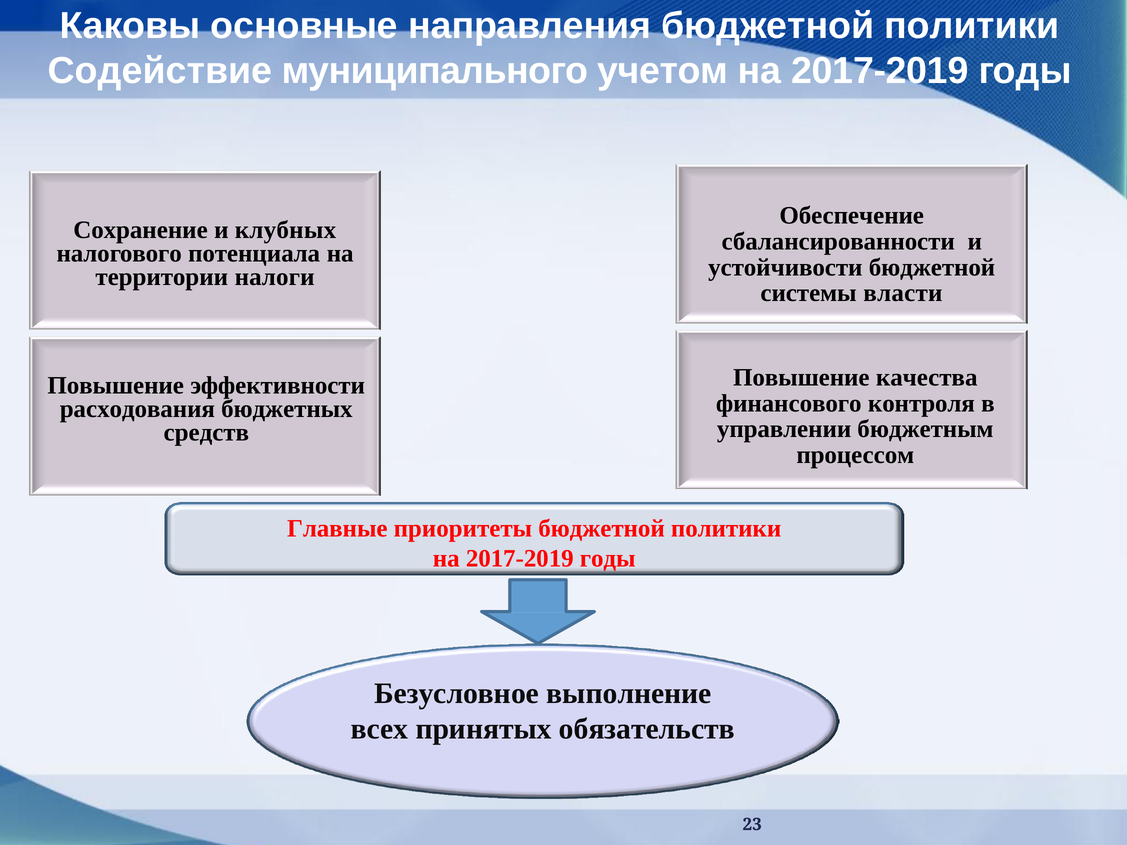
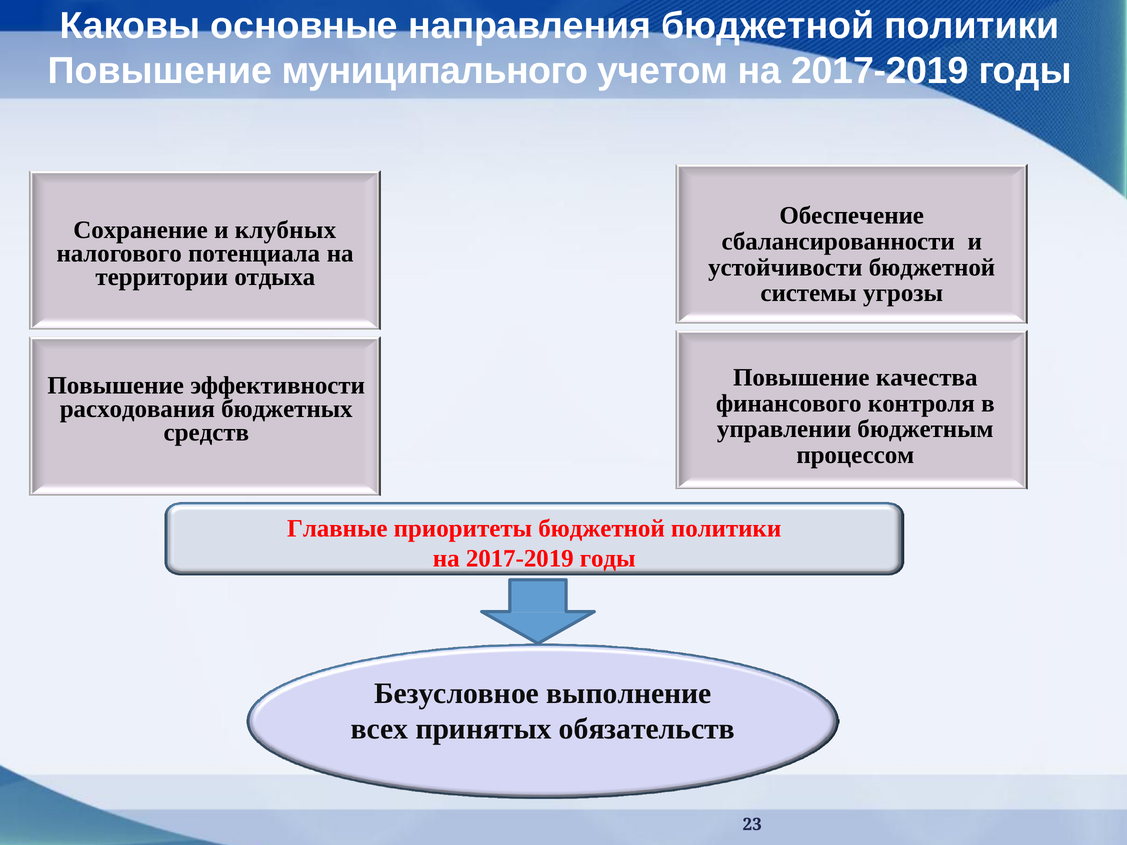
Содействие at (160, 71): Содействие -> Повышение
налоги: налоги -> отдыха
власти: власти -> угрозы
